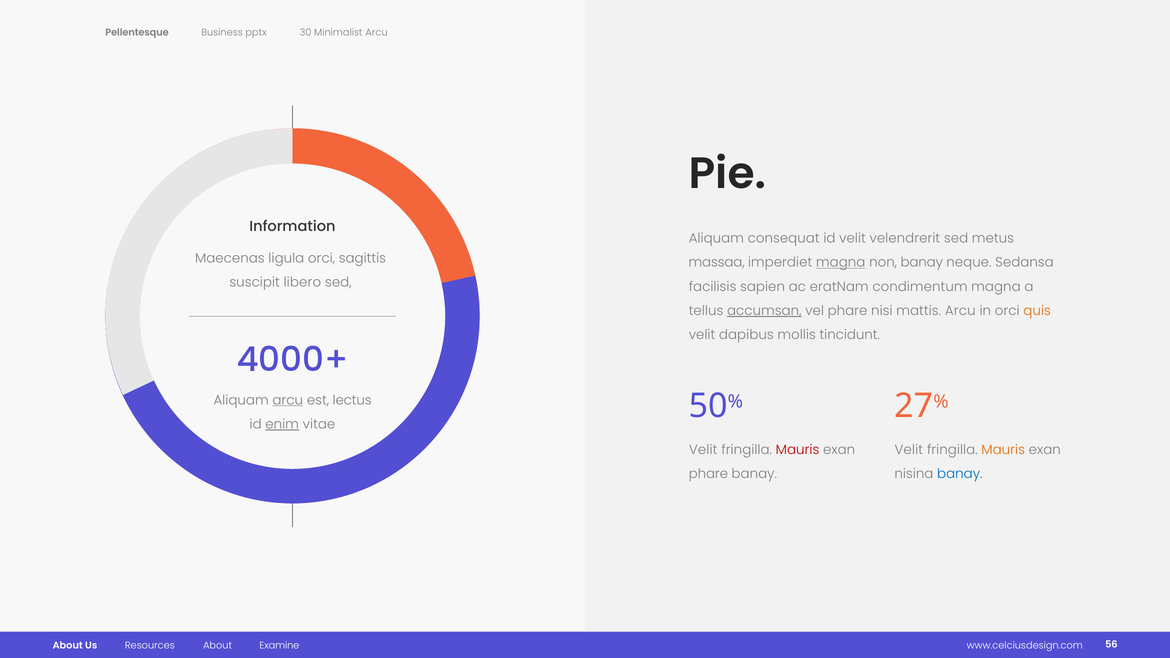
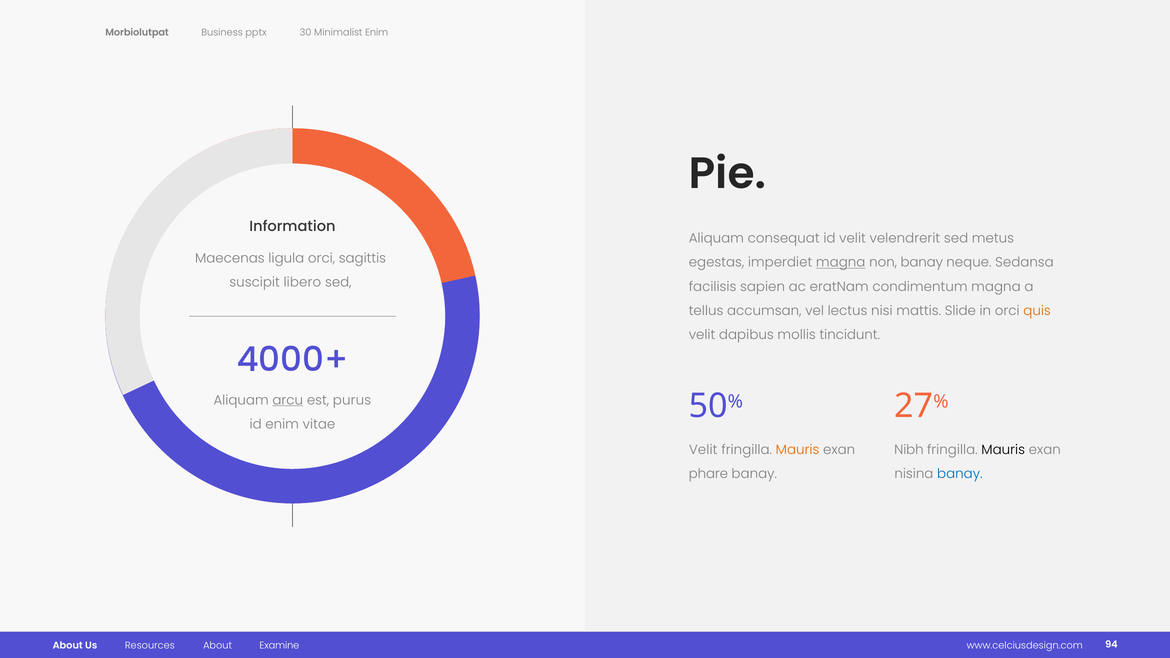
Pellentesque: Pellentesque -> Morbiolutpat
Minimalist Arcu: Arcu -> Enim
massaa: massaa -> egestas
accumsan underline: present -> none
vel phare: phare -> lectus
mattis Arcu: Arcu -> Slide
lectus: lectus -> purus
enim at (282, 424) underline: present -> none
Mauris at (798, 450) colour: red -> orange
Velit at (909, 450): Velit -> Nibh
Mauris at (1003, 450) colour: orange -> black
56: 56 -> 94
